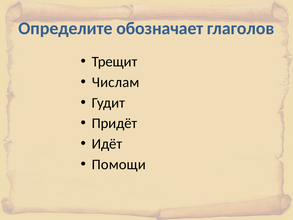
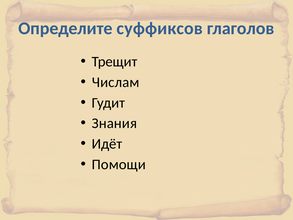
обозначает: обозначает -> суффиксов
Придёт: Придёт -> Знания
